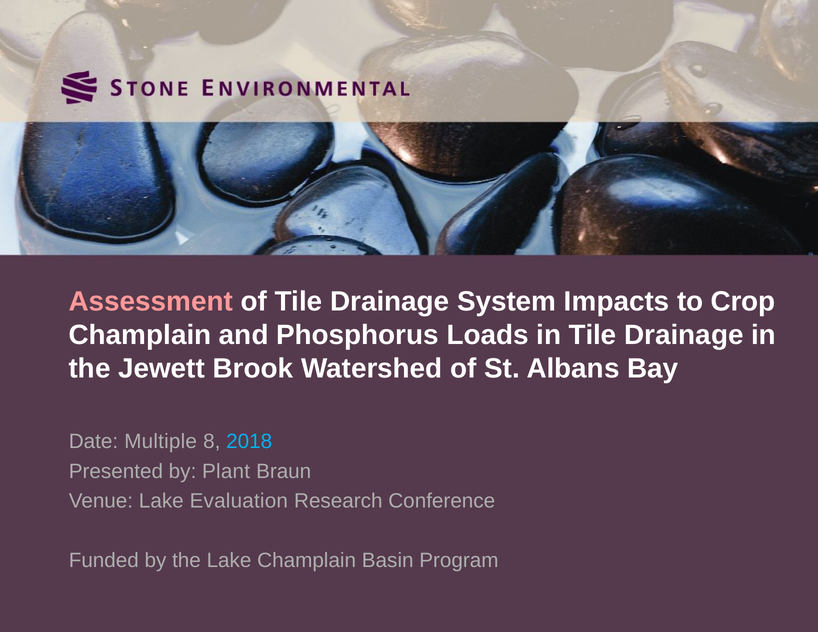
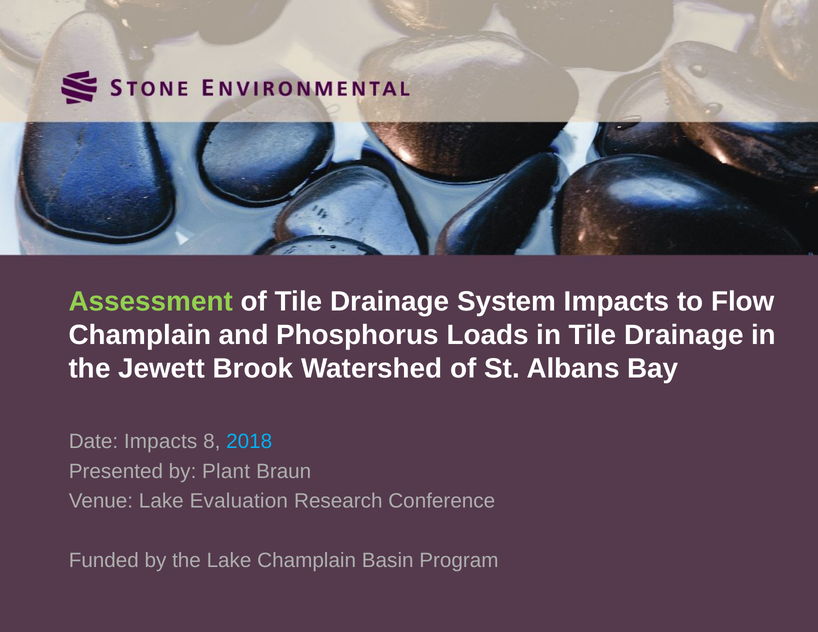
Assessment colour: pink -> light green
Crop: Crop -> Flow
Date Multiple: Multiple -> Impacts
